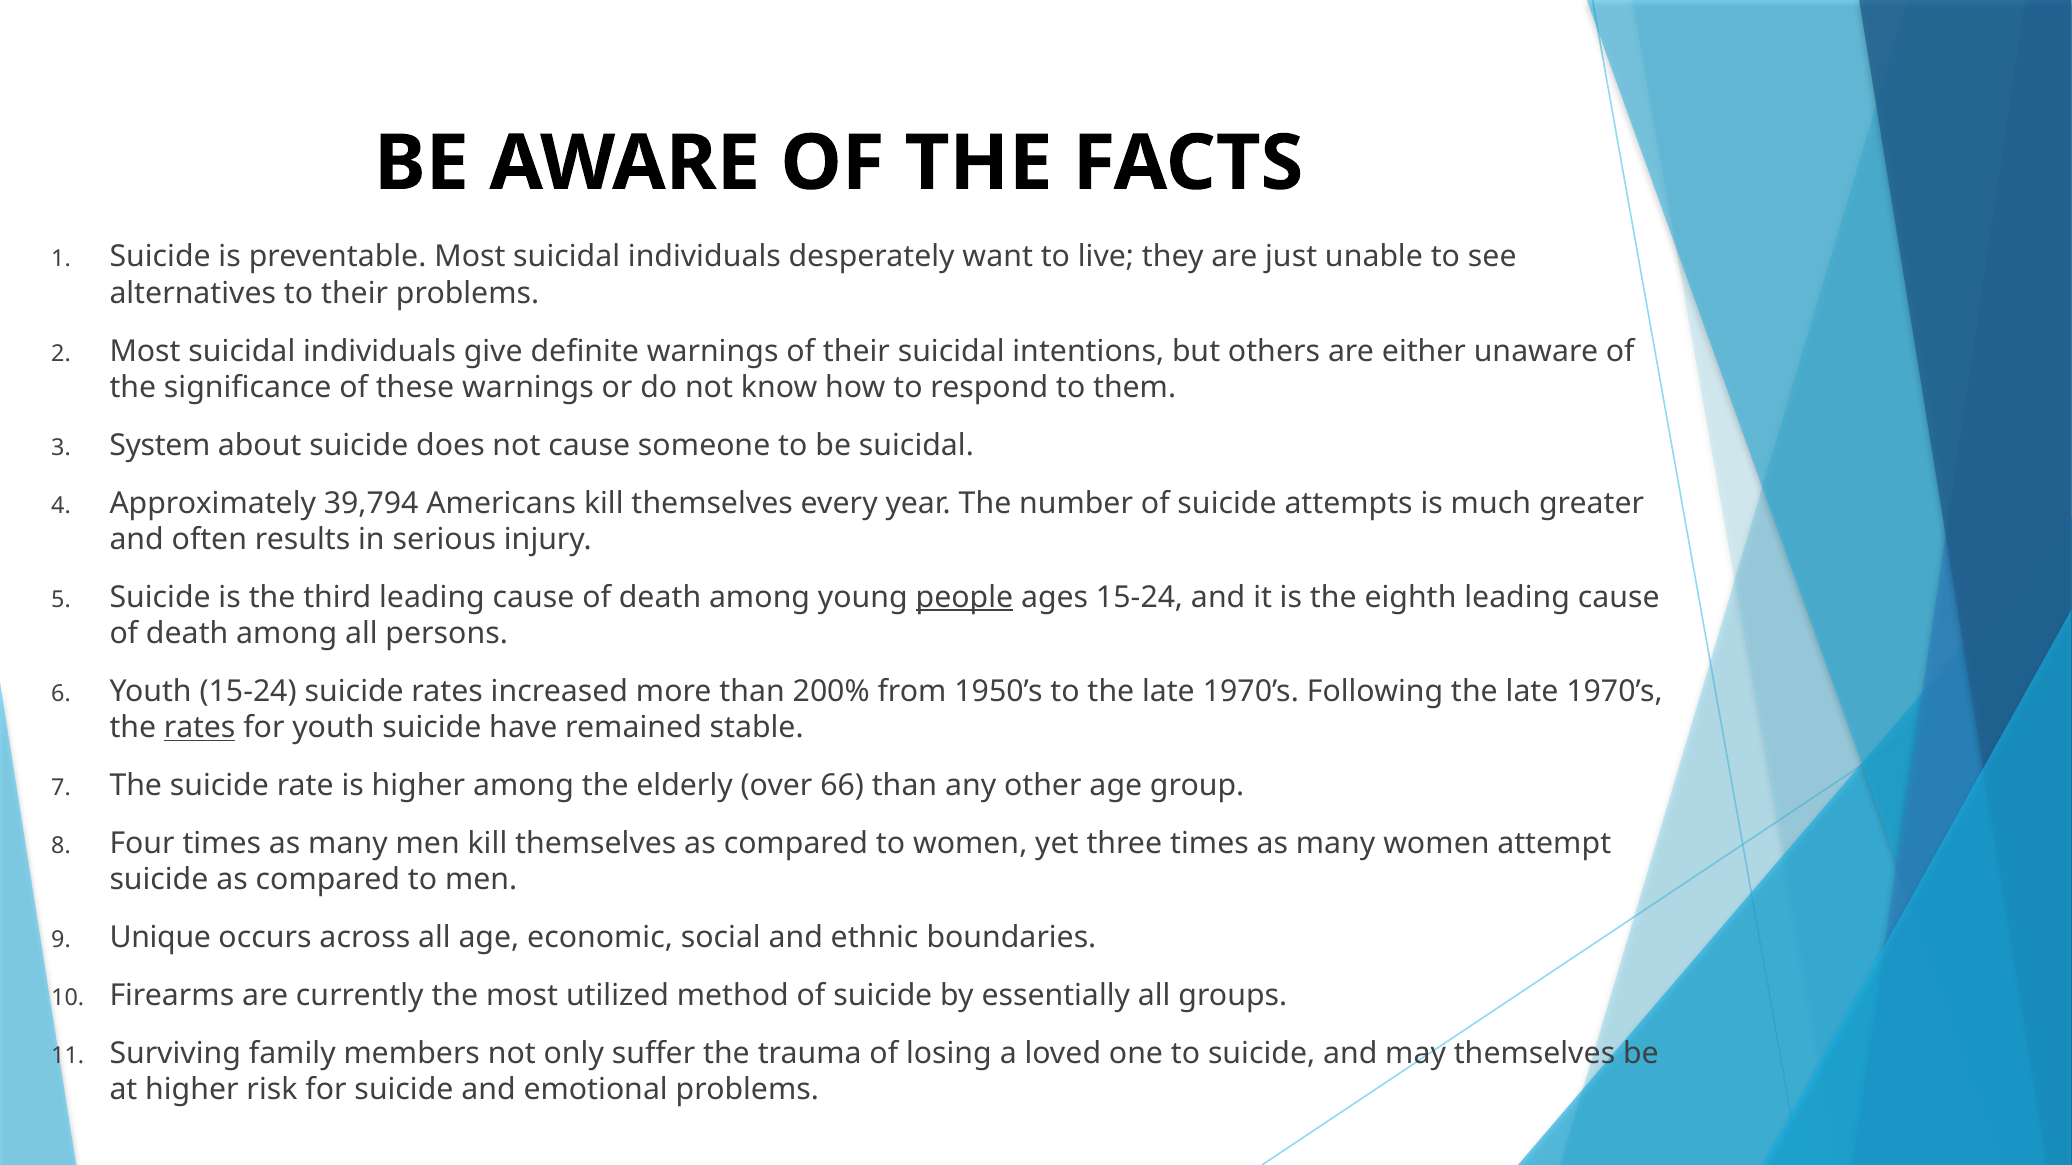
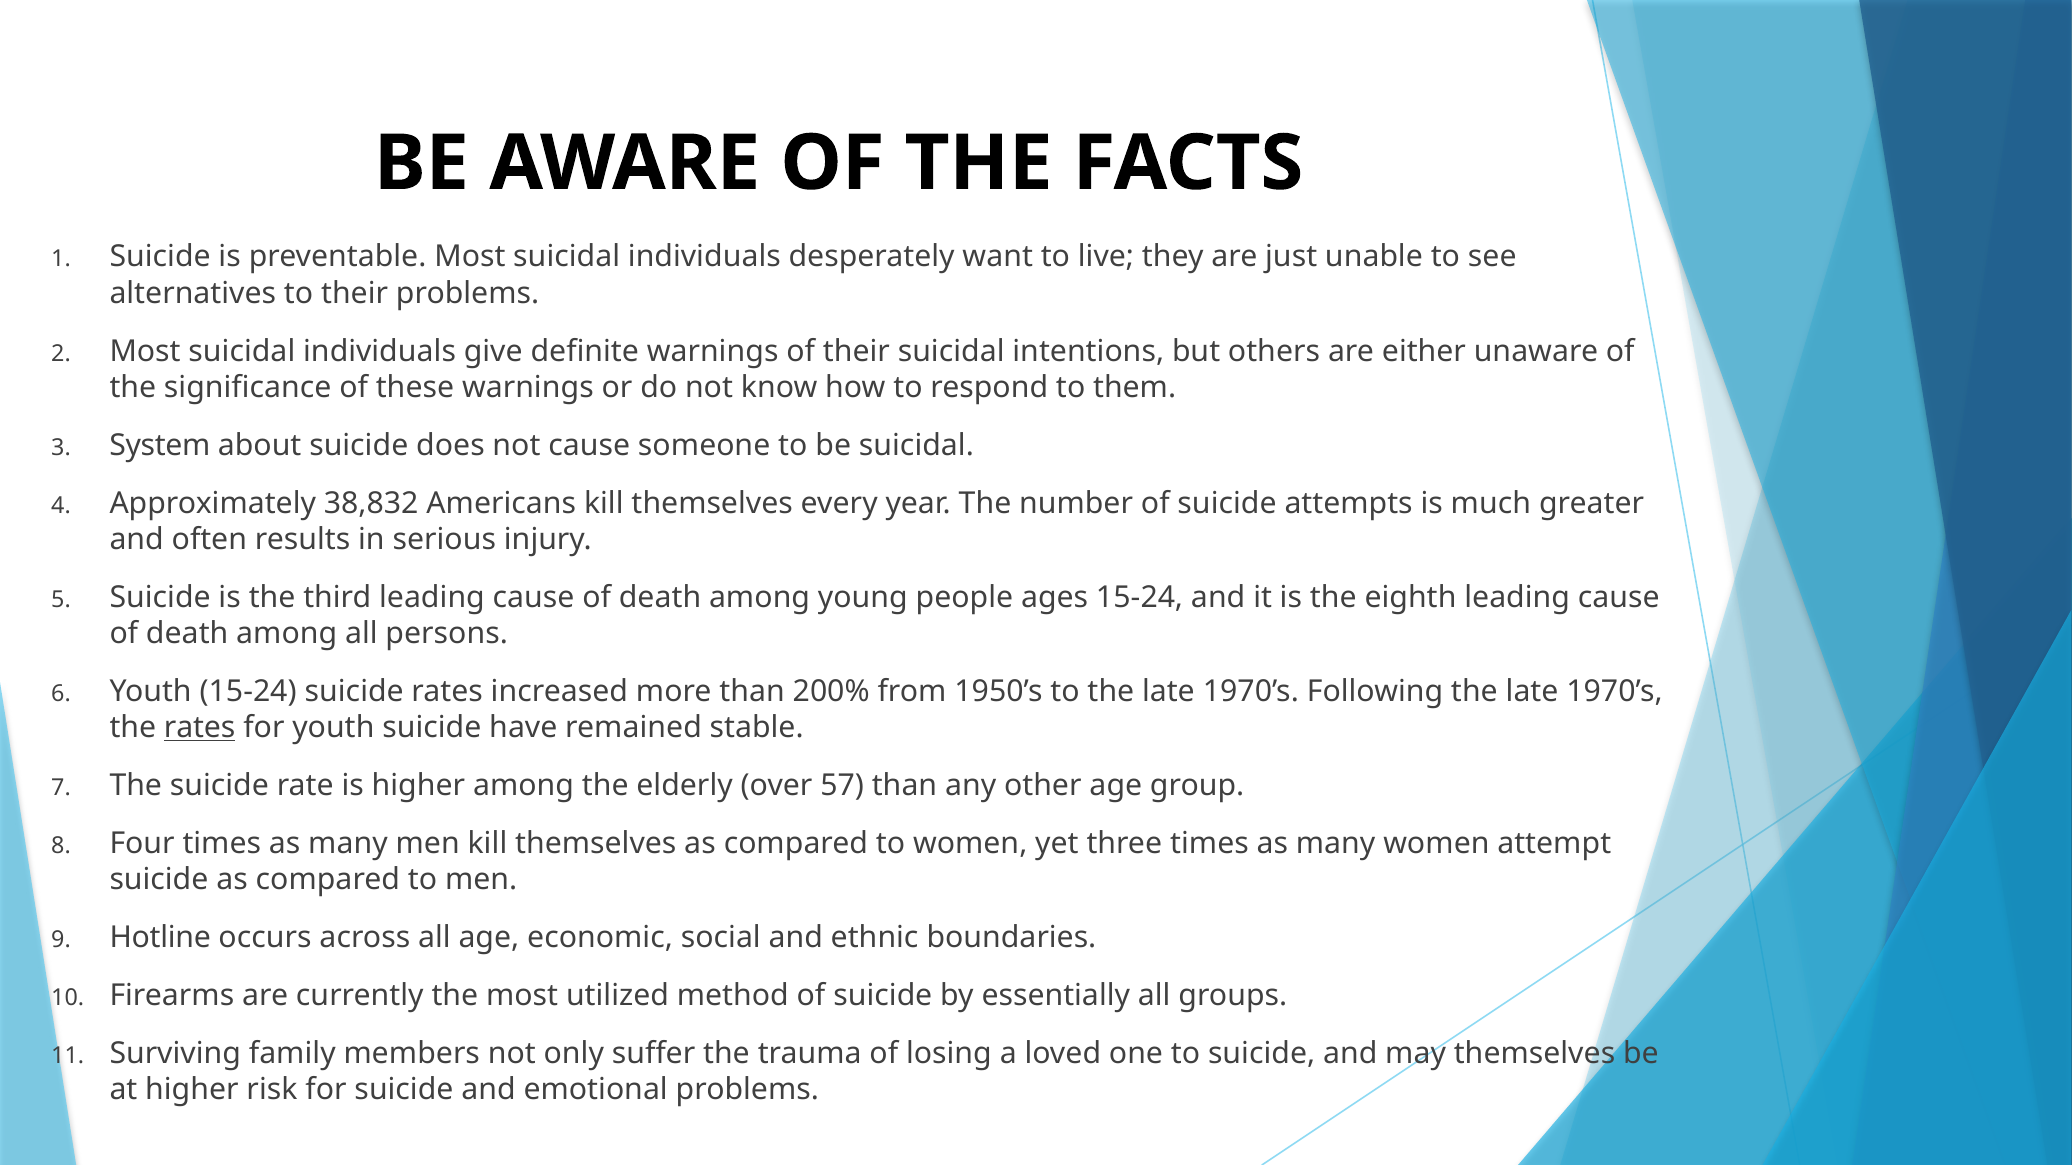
39,794: 39,794 -> 38,832
people underline: present -> none
66: 66 -> 57
Unique: Unique -> Hotline
